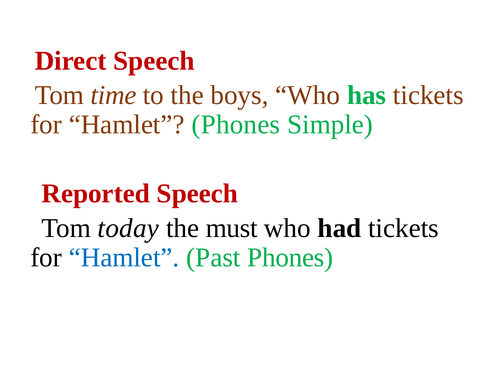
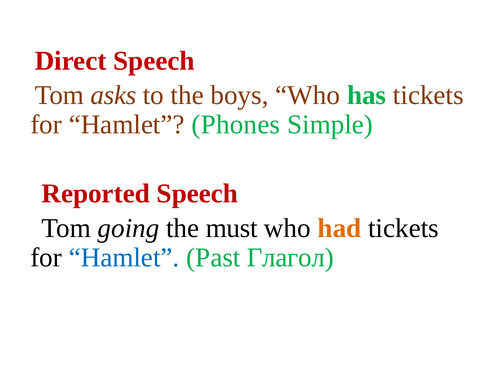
time: time -> asks
today: today -> going
had colour: black -> orange
Past Phones: Phones -> Глагол
